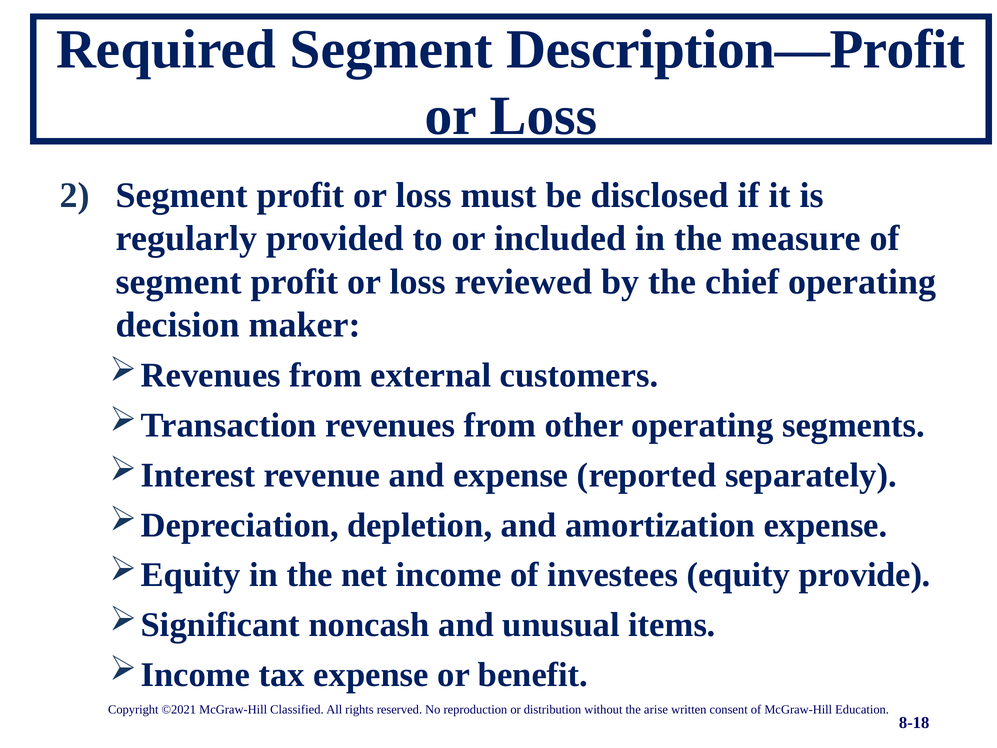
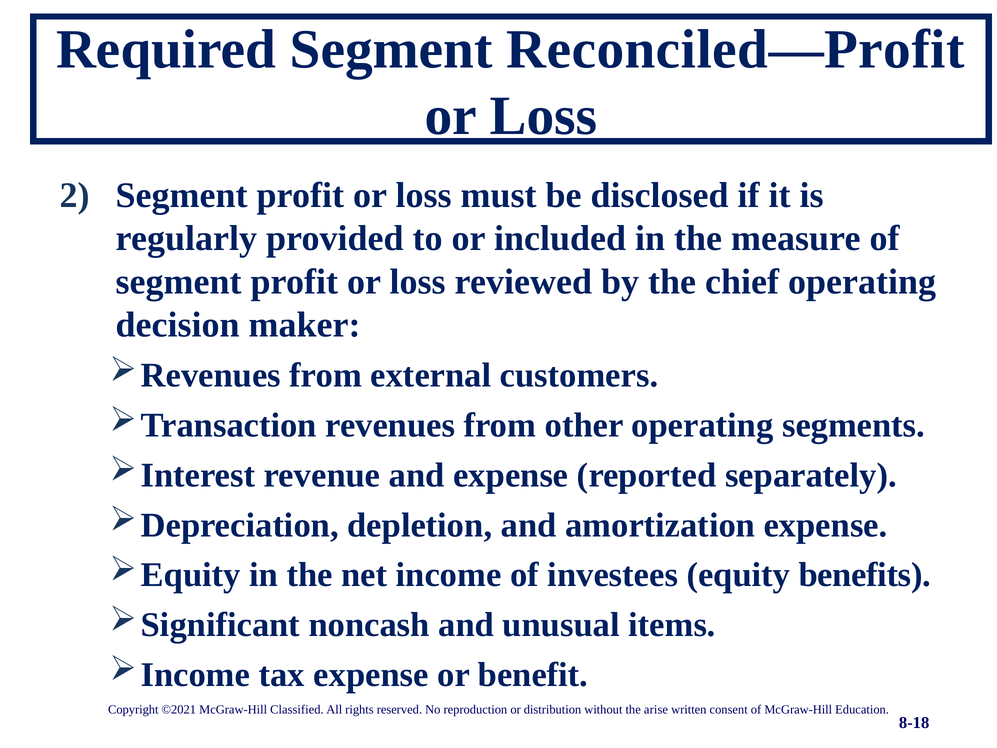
Description—Profit: Description—Profit -> Reconciled—Profit
provide: provide -> benefits
